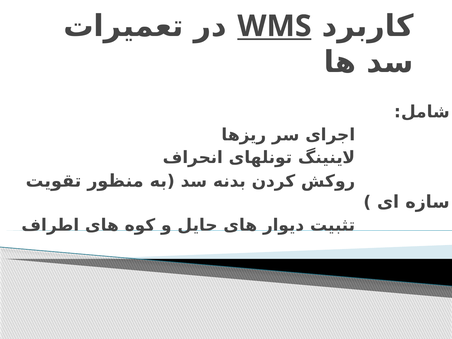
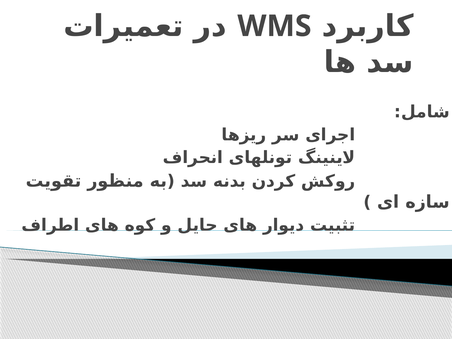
WMS underline: present -> none
